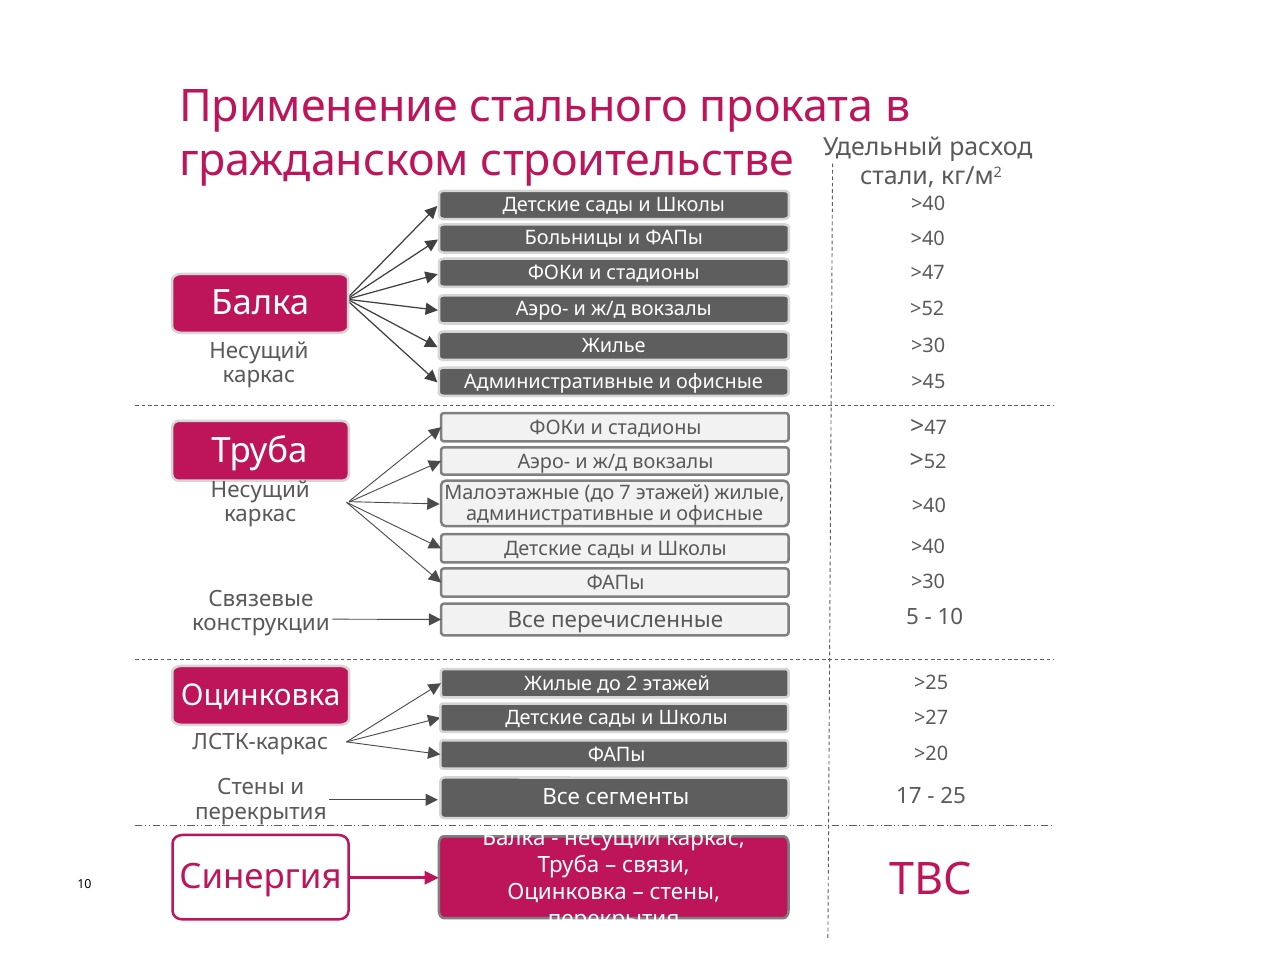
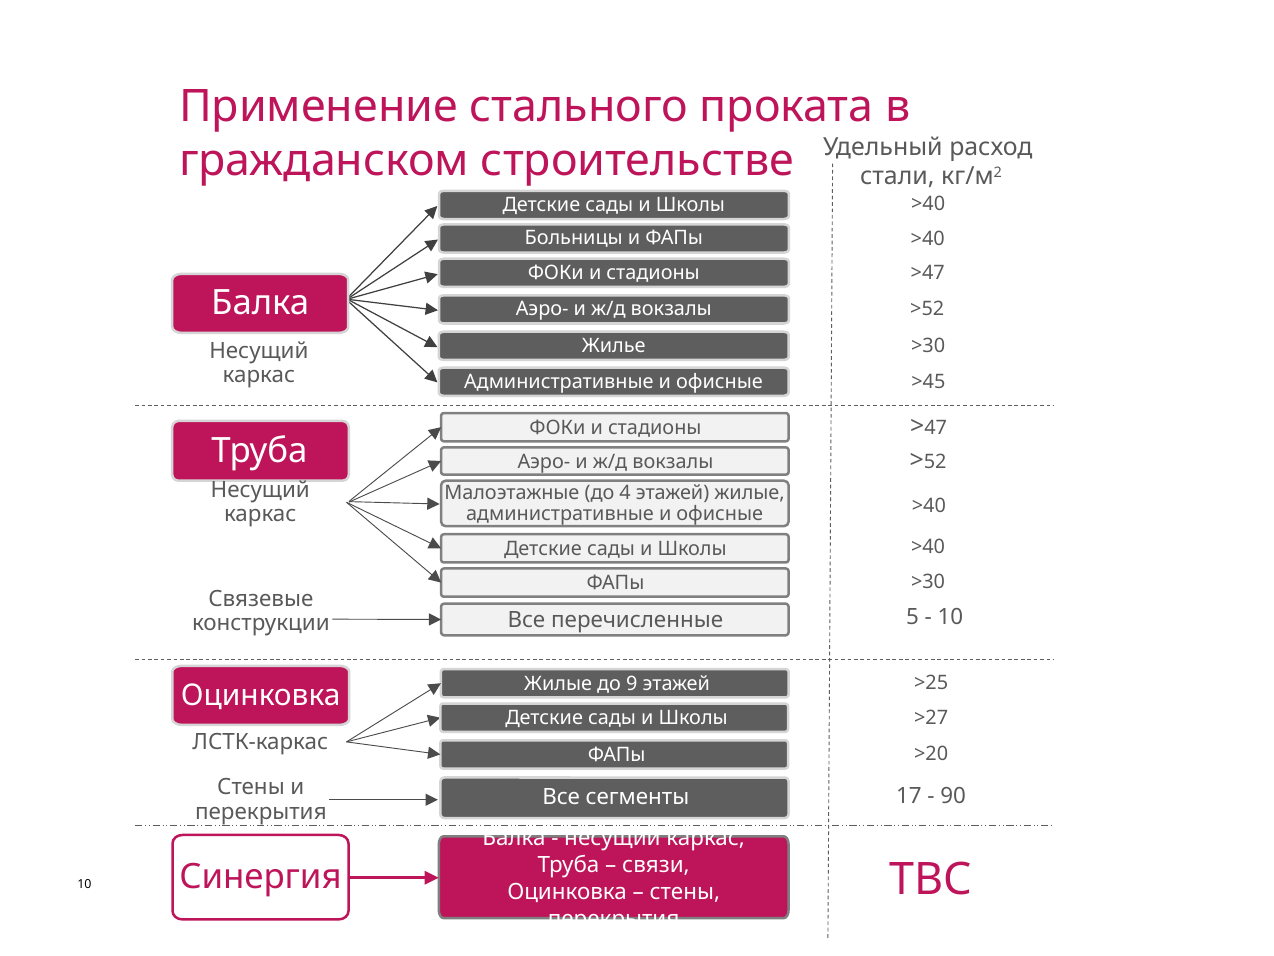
7: 7 -> 4
2: 2 -> 9
25: 25 -> 90
